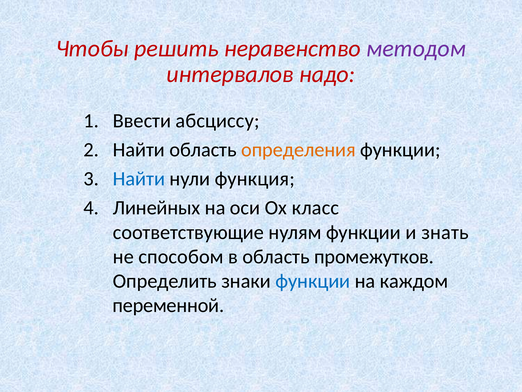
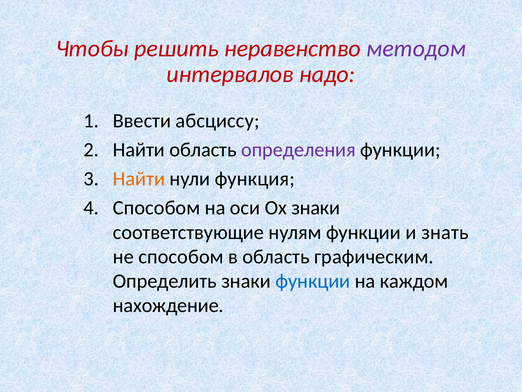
определения colour: orange -> purple
Найти at (139, 179) colour: blue -> orange
Линейных at (157, 208): Линейных -> Способом
Ох класс: класс -> знаки
промежутков: промежутков -> графическим
переменной: переменной -> нахождение
